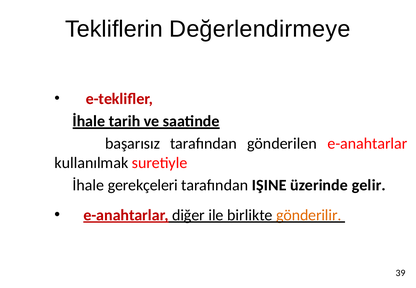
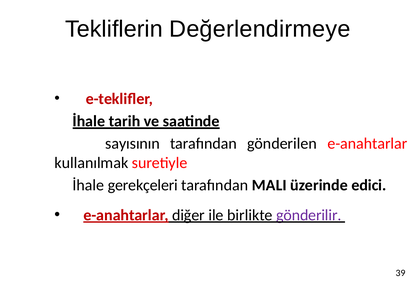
başarısız: başarısız -> sayısının
IŞINE: IŞINE -> MALI
gelir: gelir -> edici
gönderilir colour: orange -> purple
